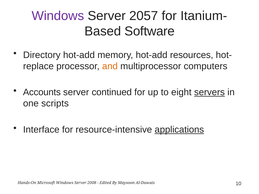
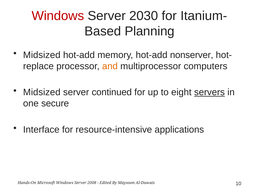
Windows at (58, 16) colour: purple -> red
2057: 2057 -> 2030
Software: Software -> Planning
Directory at (42, 55): Directory -> Midsized
resources: resources -> nonserver
Accounts at (42, 92): Accounts -> Midsized
scripts: scripts -> secure
applications underline: present -> none
